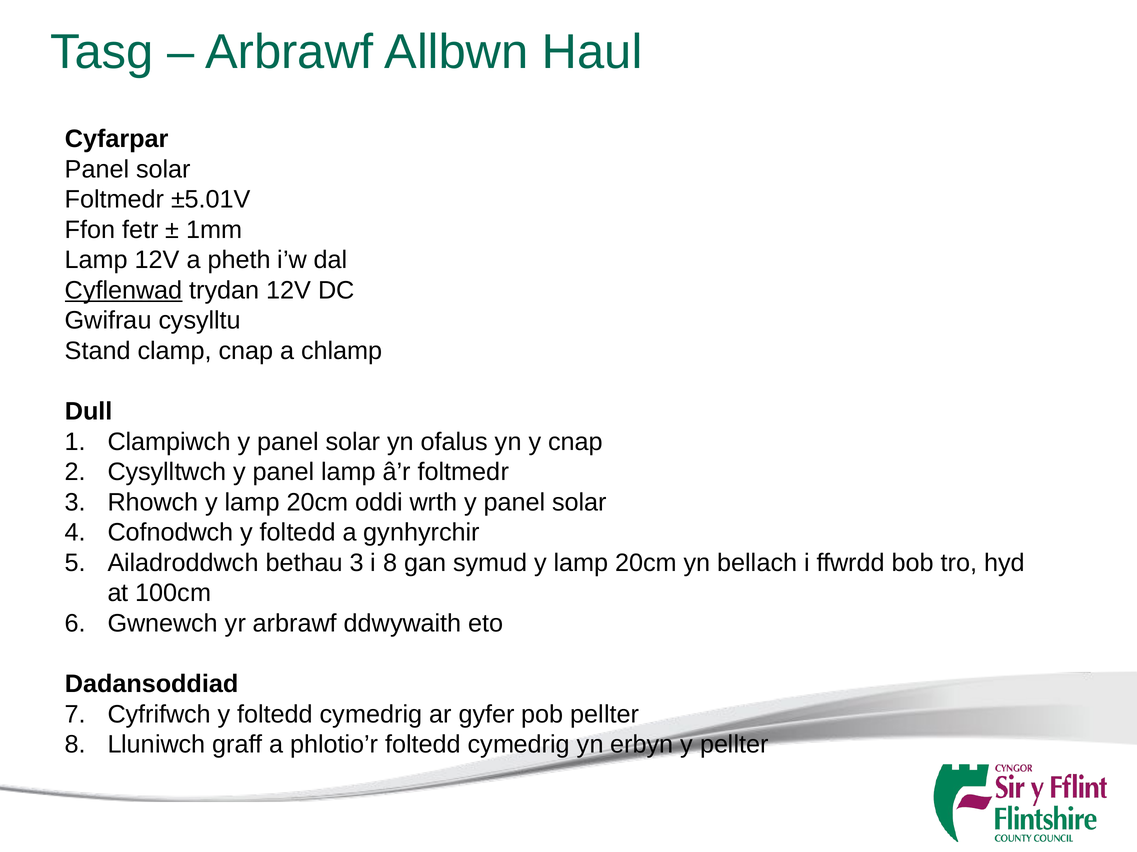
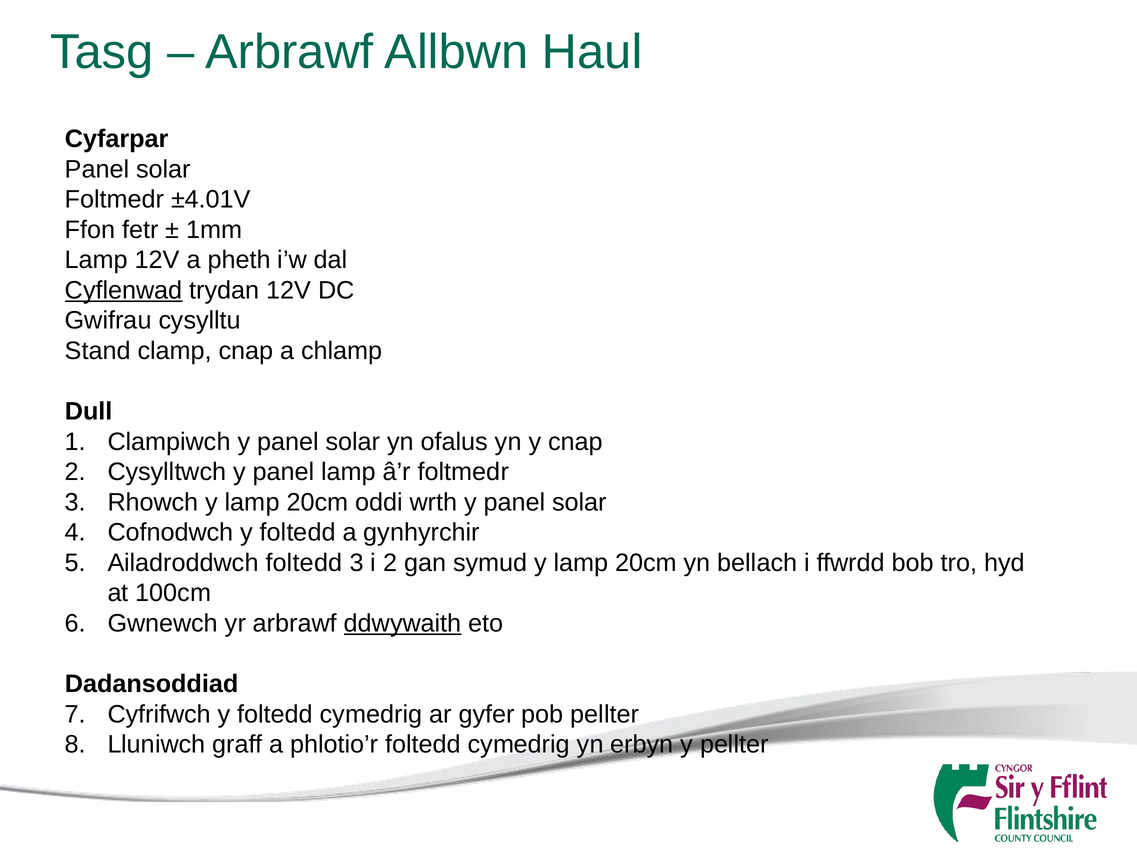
±5.01V: ±5.01V -> ±4.01V
Ailadroddwch bethau: bethau -> foltedd
i 8: 8 -> 2
ddwywaith underline: none -> present
